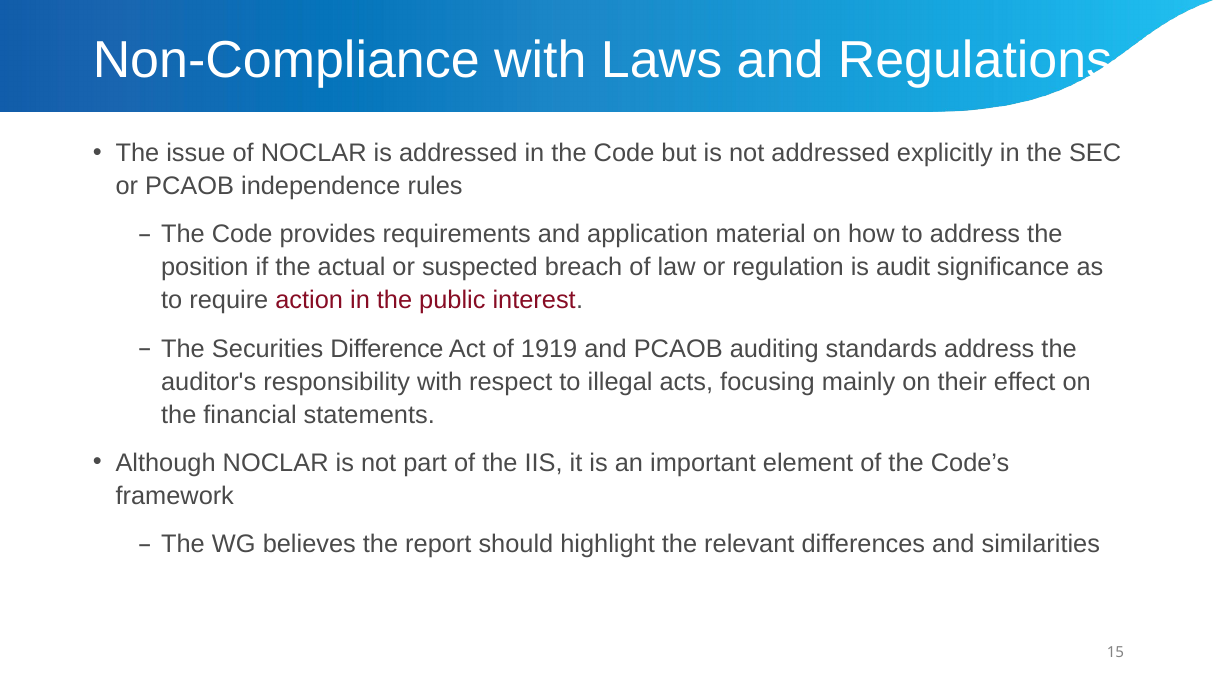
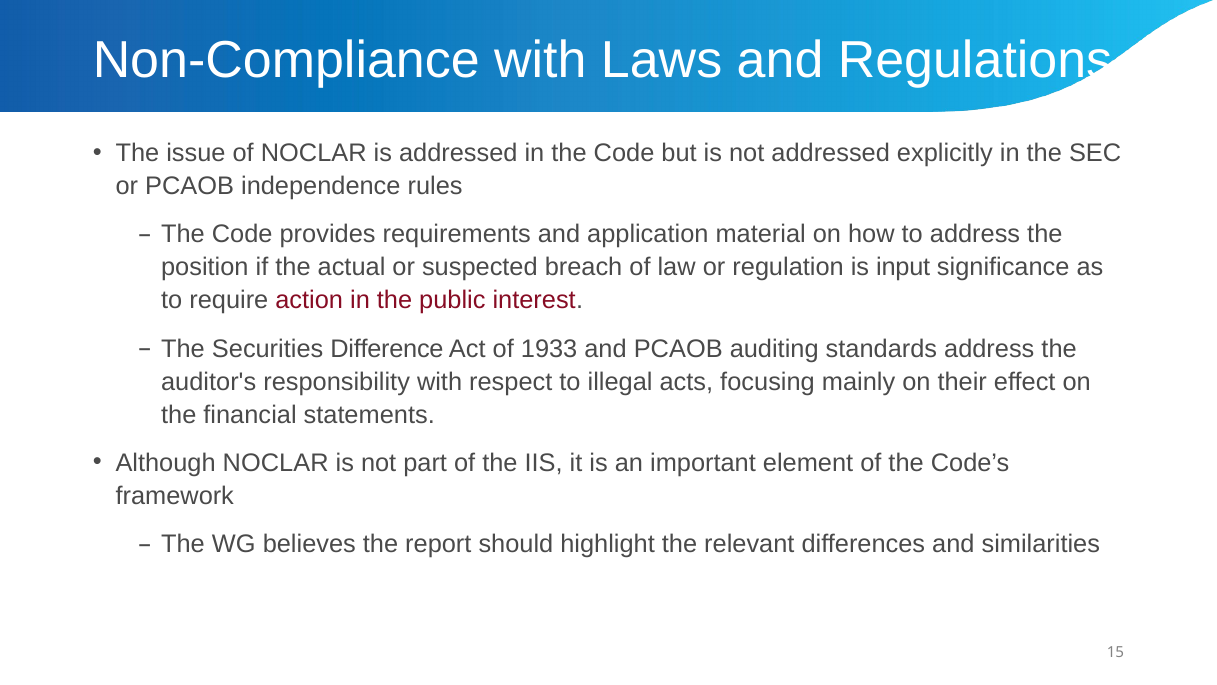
audit: audit -> input
1919: 1919 -> 1933
